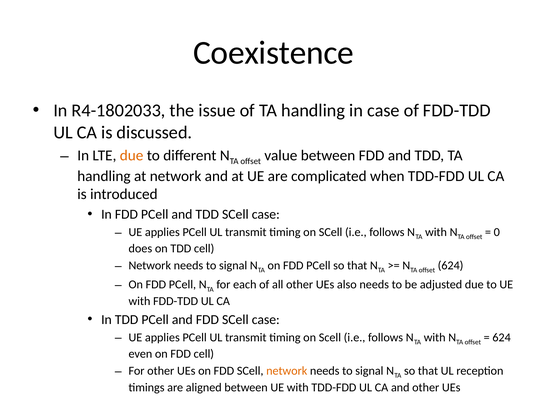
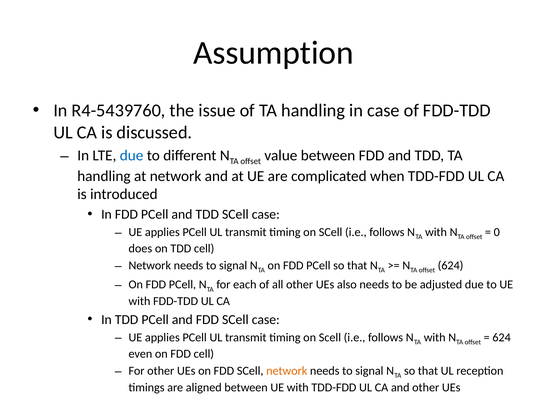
Coexistence: Coexistence -> Assumption
R4-1802033: R4-1802033 -> R4-5439760
due at (132, 155) colour: orange -> blue
